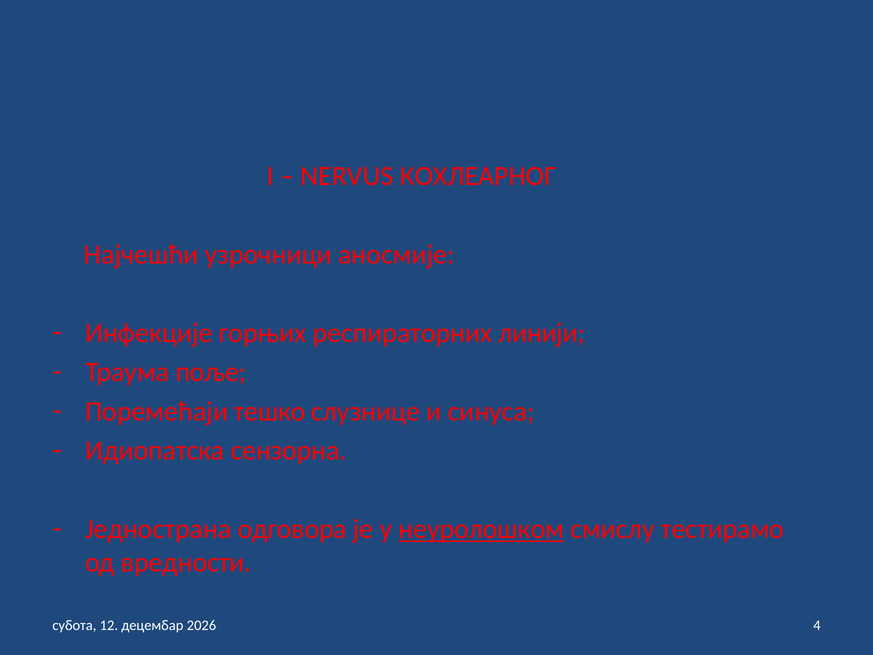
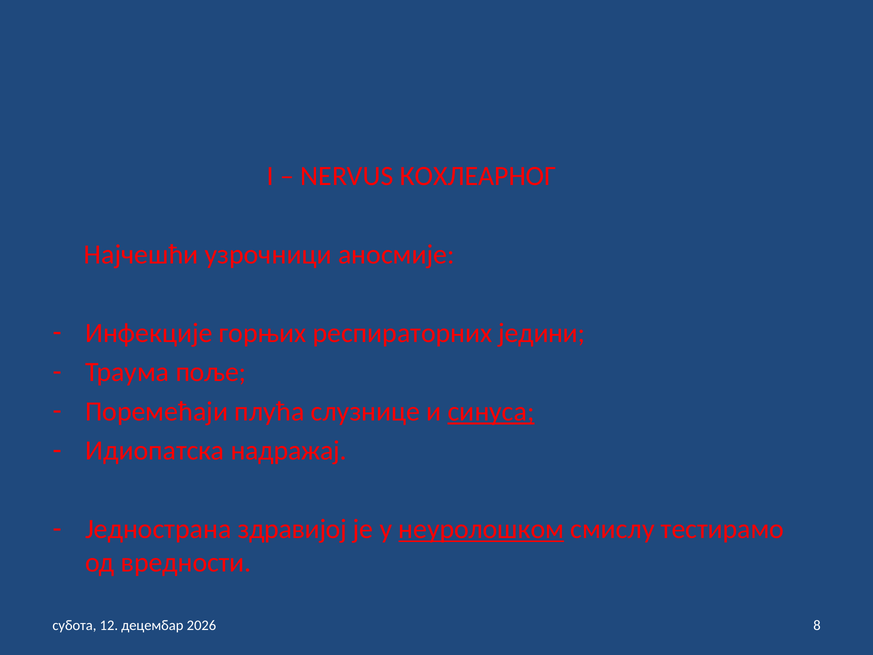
линији: линији -> једини
тешко: тешко -> плућа
синуса underline: none -> present
сензорна: сензорна -> надражај
одговора: одговора -> здравијој
4: 4 -> 8
